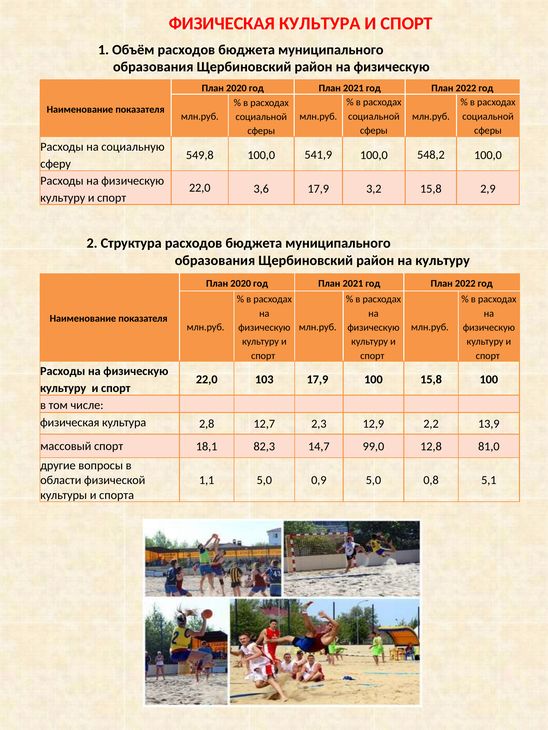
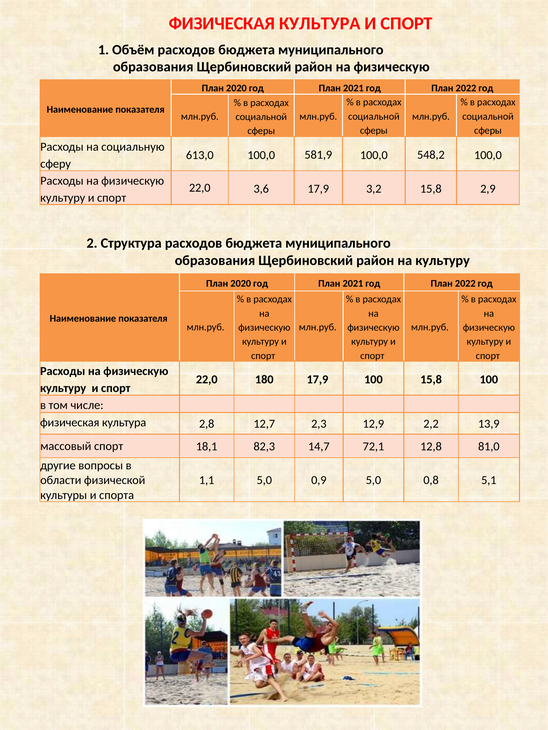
549,8: 549,8 -> 613,0
541,9: 541,9 -> 581,9
103: 103 -> 180
99,0: 99,0 -> 72,1
